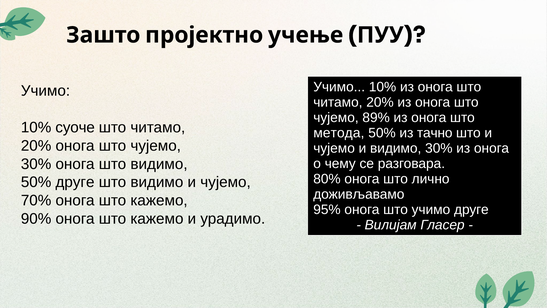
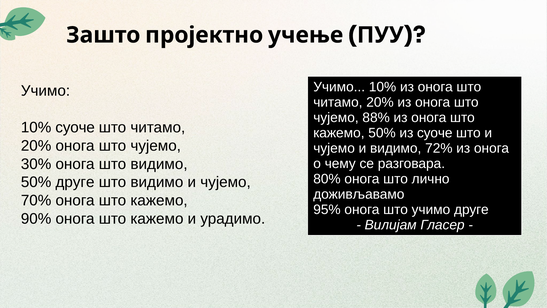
89%: 89% -> 88%
метода at (339, 133): метода -> кажемо
из тачно: тачно -> суоче
видимо 30%: 30% -> 72%
